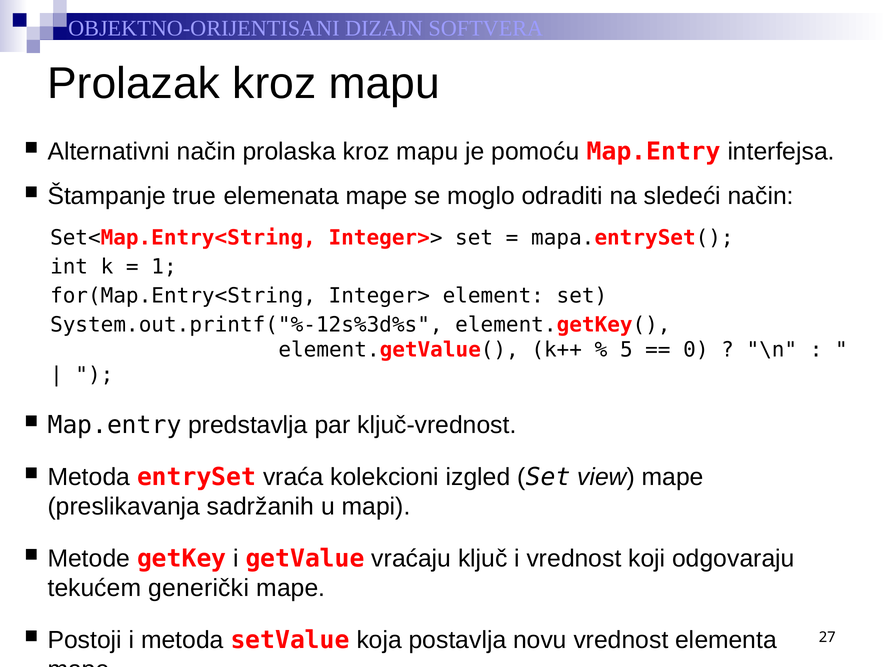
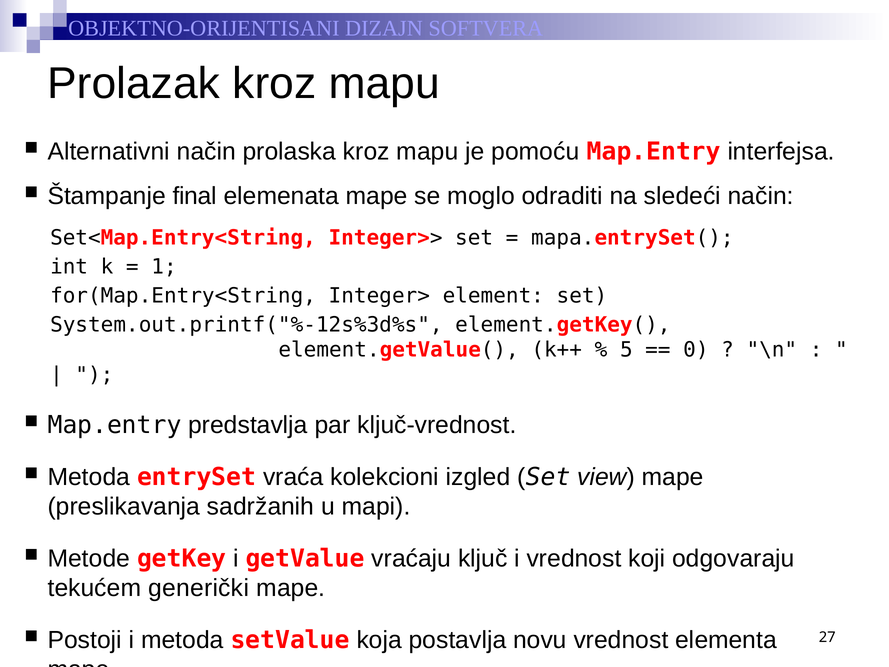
true: true -> final
